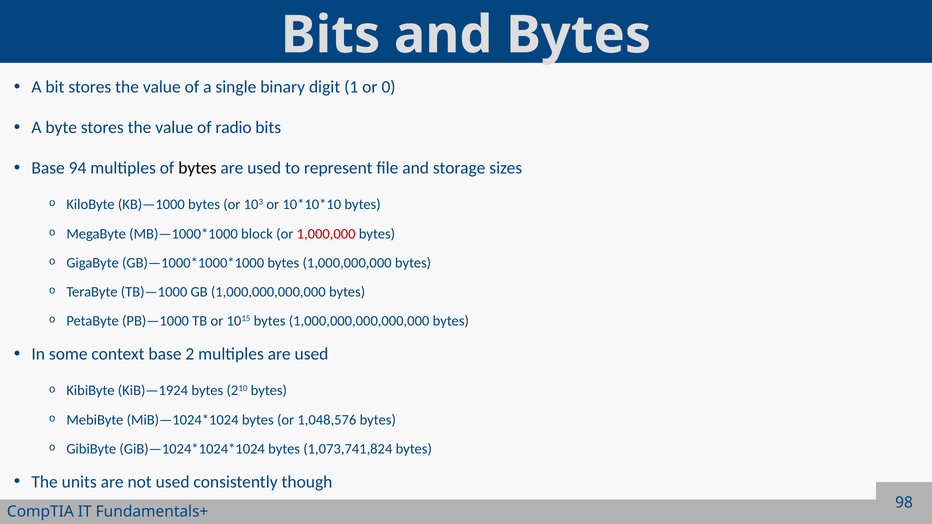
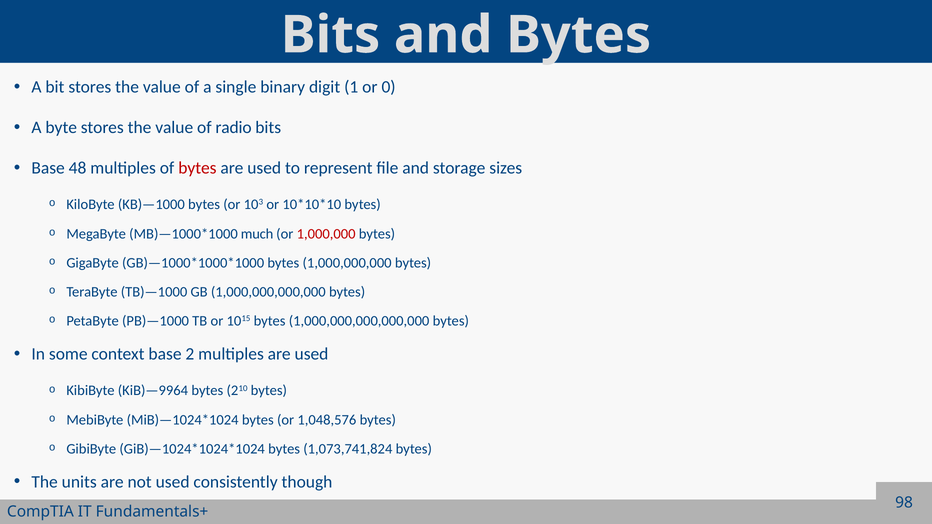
94: 94 -> 48
bytes at (197, 168) colour: black -> red
block: block -> much
KiB)—1924: KiB)—1924 -> KiB)—9964
